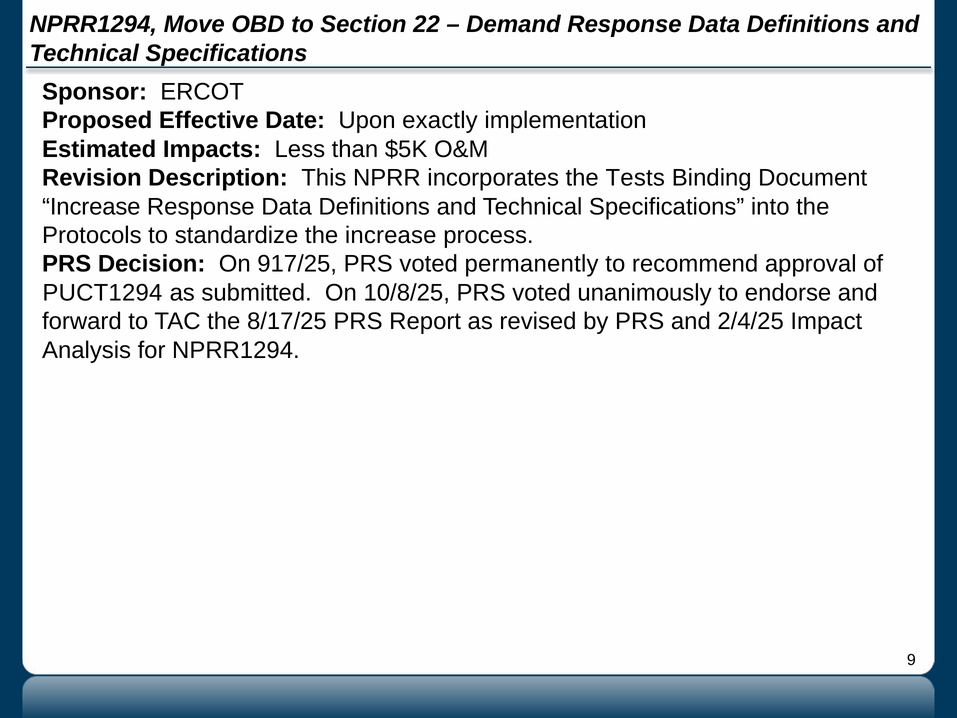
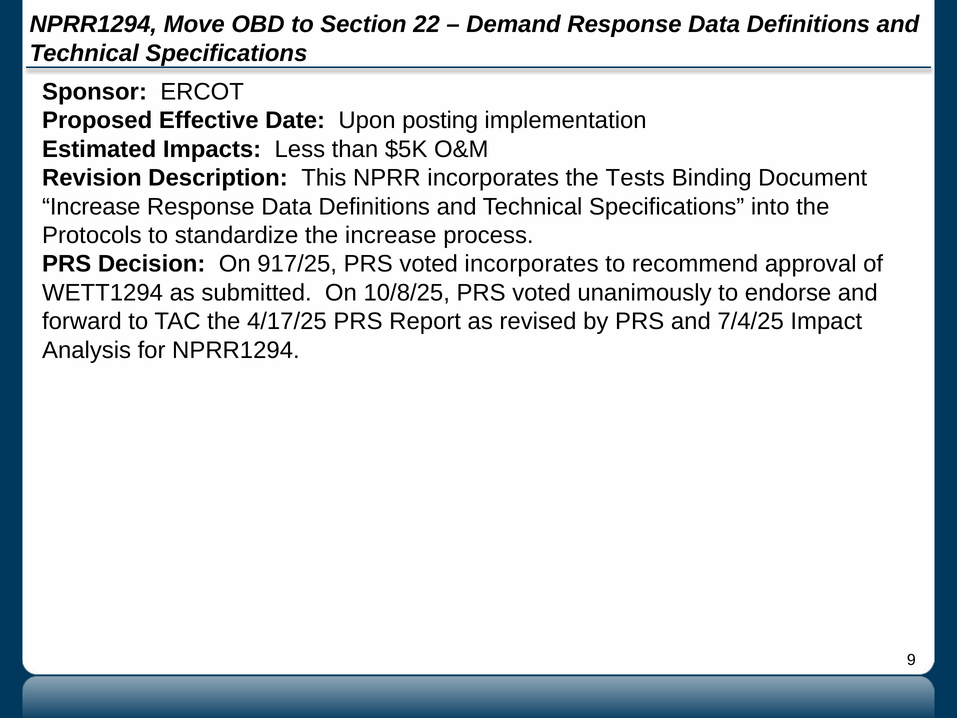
exactly: exactly -> posting
voted permanently: permanently -> incorporates
PUCT1294: PUCT1294 -> WETT1294
8/17/25: 8/17/25 -> 4/17/25
2/4/25: 2/4/25 -> 7/4/25
